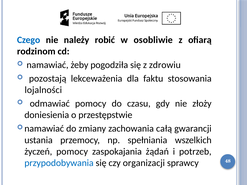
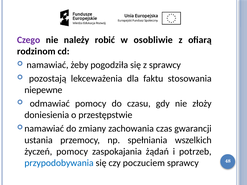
Czego colour: blue -> purple
z zdrowiu: zdrowiu -> sprawcy
lojalności: lojalności -> niepewne
całą: całą -> czas
organizacji: organizacji -> poczuciem
